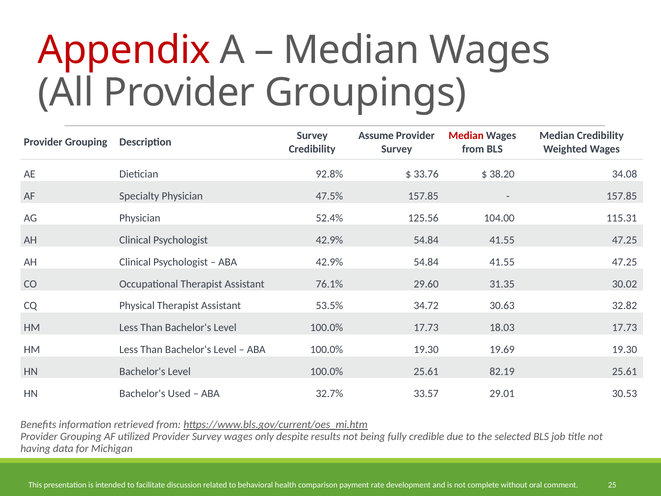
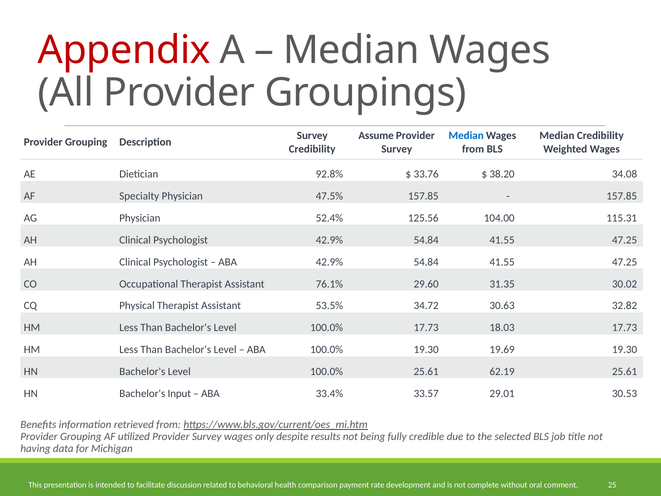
Median at (466, 136) colour: red -> blue
82.19: 82.19 -> 62.19
Used: Used -> Input
32.7%: 32.7% -> 33.4%
